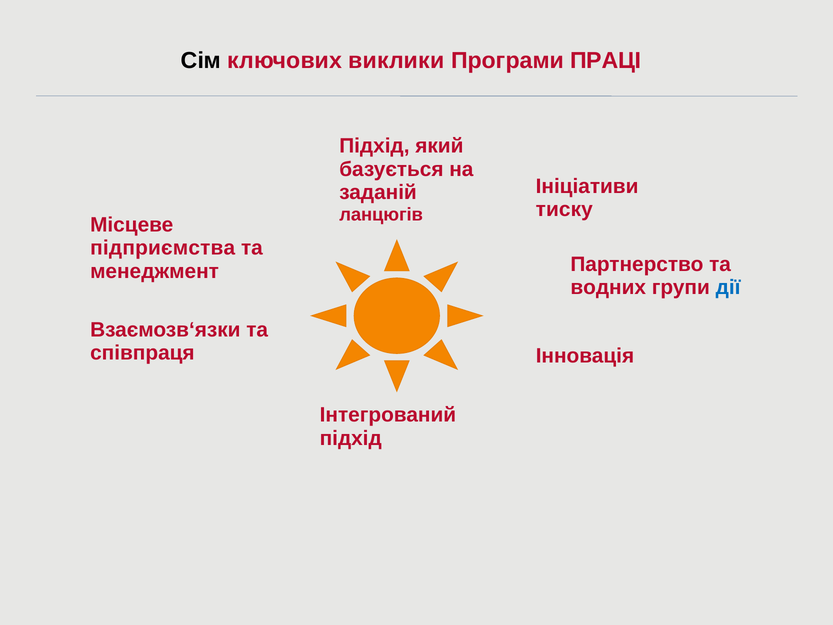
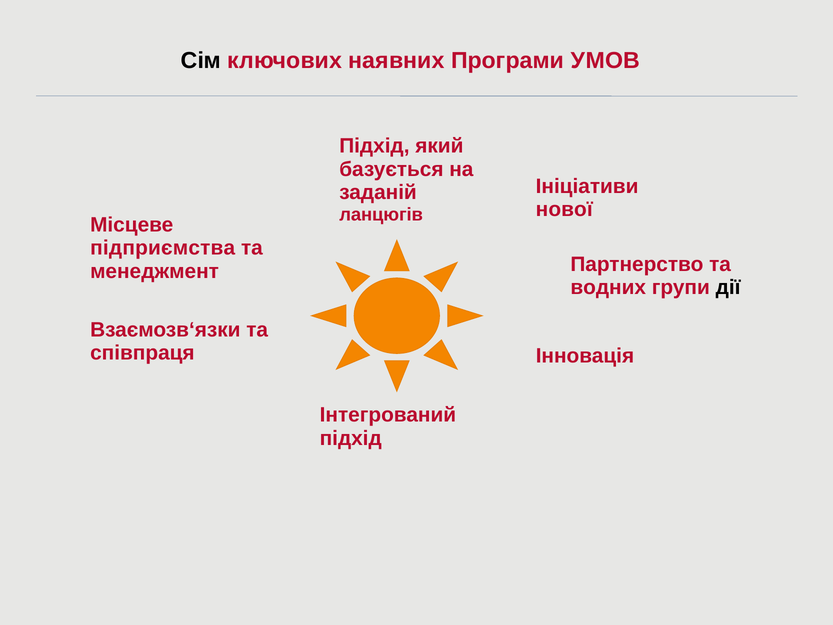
виклики: виклики -> наявних
ПРАЦІ: ПРАЦІ -> УМОВ
тиску: тиску -> нової
дії colour: blue -> black
